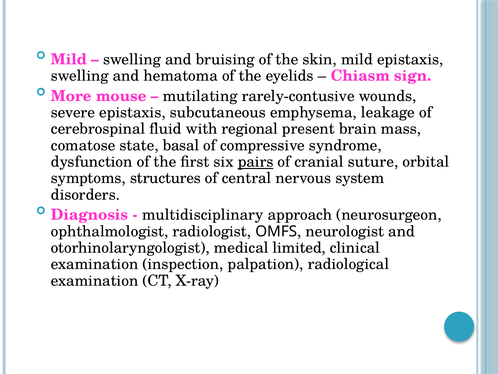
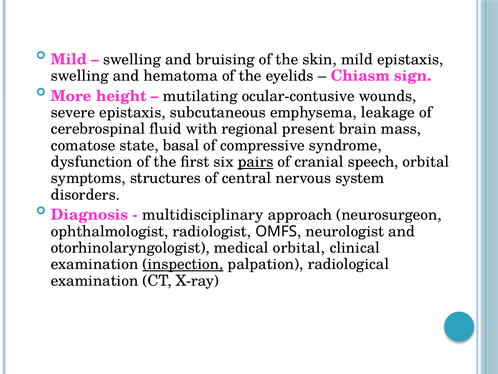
mouse: mouse -> height
rarely-contusive: rarely-contusive -> ocular-contusive
suture: suture -> speech
medical limited: limited -> orbital
inspection underline: none -> present
